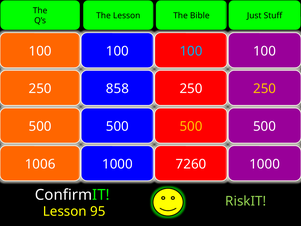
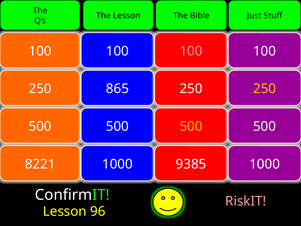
100 at (191, 51) colour: light blue -> pink
858: 858 -> 865
1006: 1006 -> 8221
7260: 7260 -> 9385
RiskIT colour: light green -> pink
95: 95 -> 96
